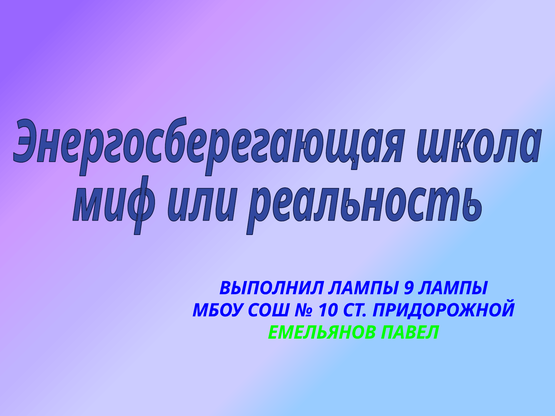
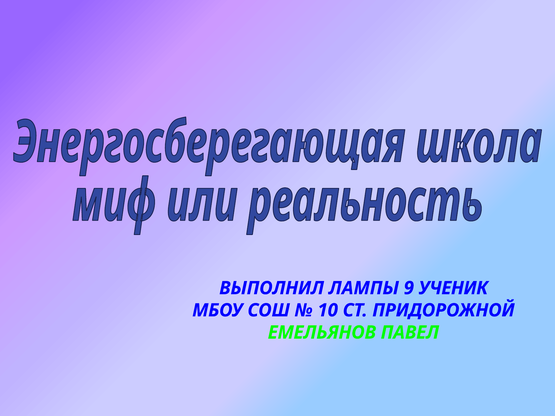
9 ЛАМПЫ: ЛАМПЫ -> УЧЕНИК
